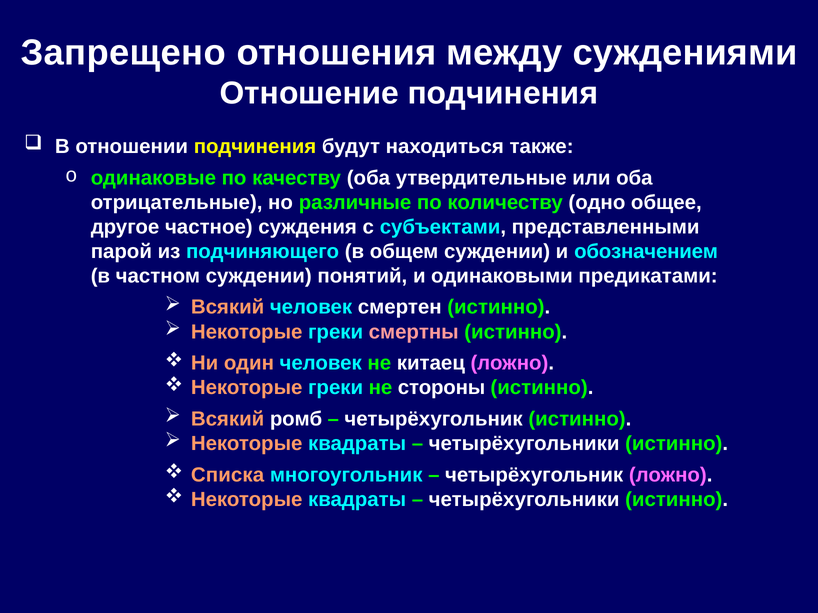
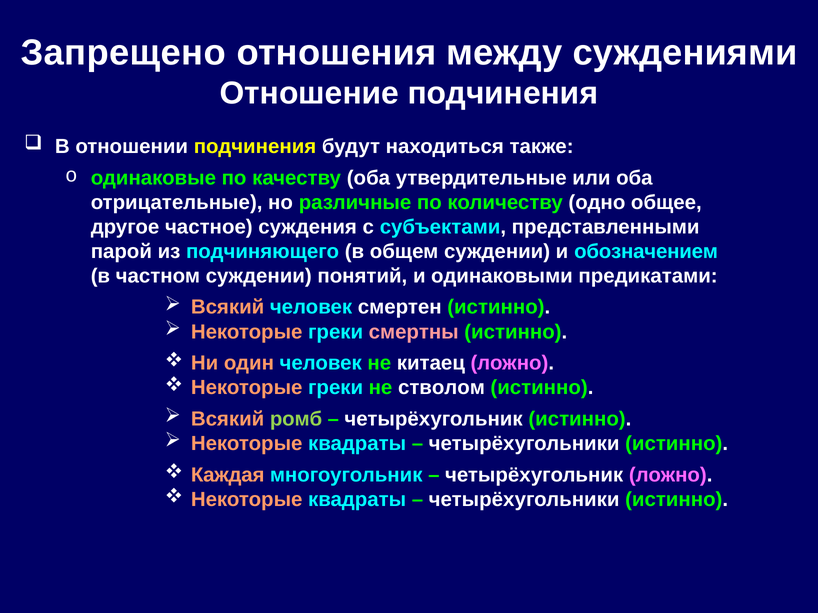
стороны: стороны -> стволом
ромб colour: white -> light green
Списка: Списка -> Каждая
